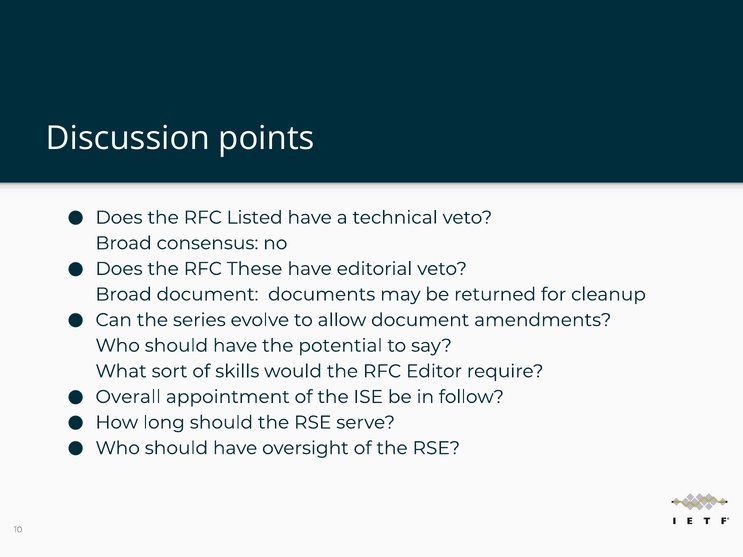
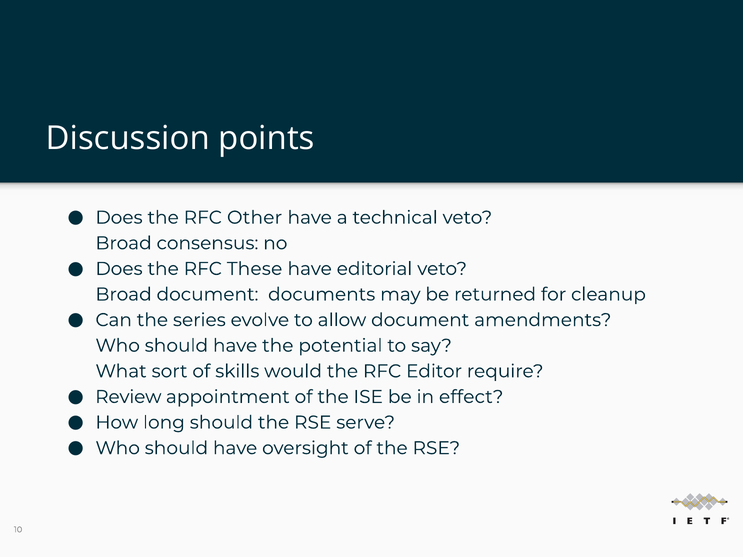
Listed: Listed -> Other
Overall: Overall -> Review
follow: follow -> effect
